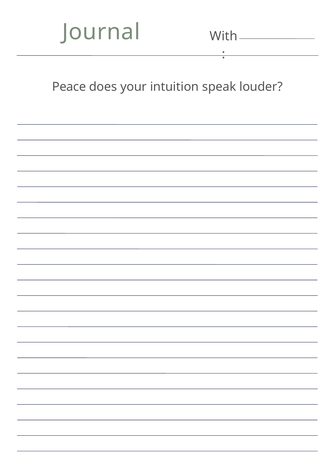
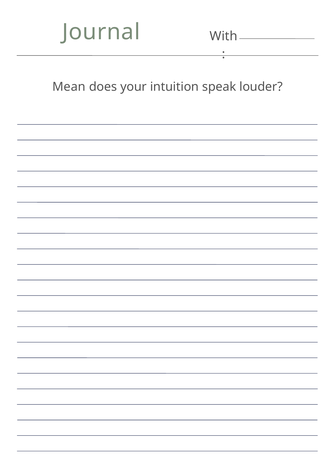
Peace: Peace -> Mean
